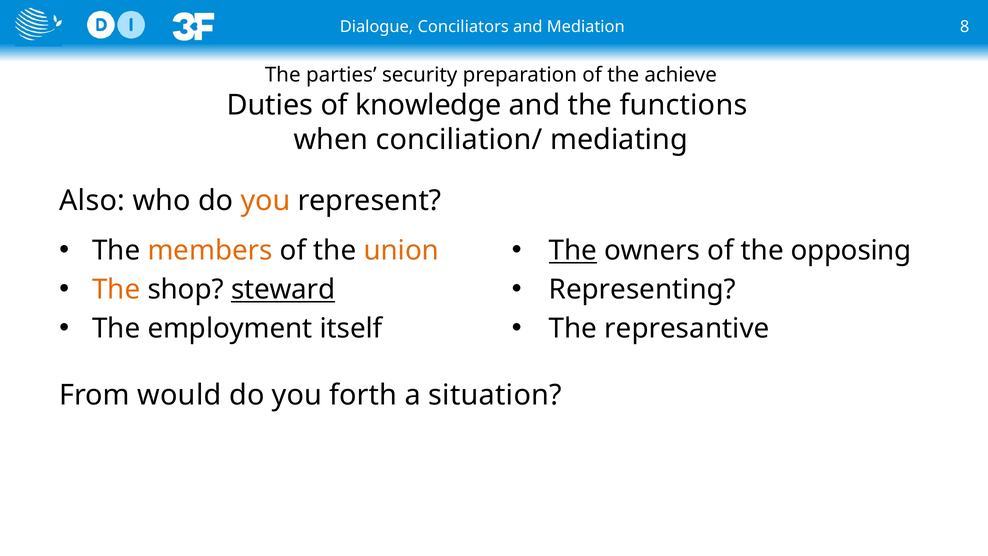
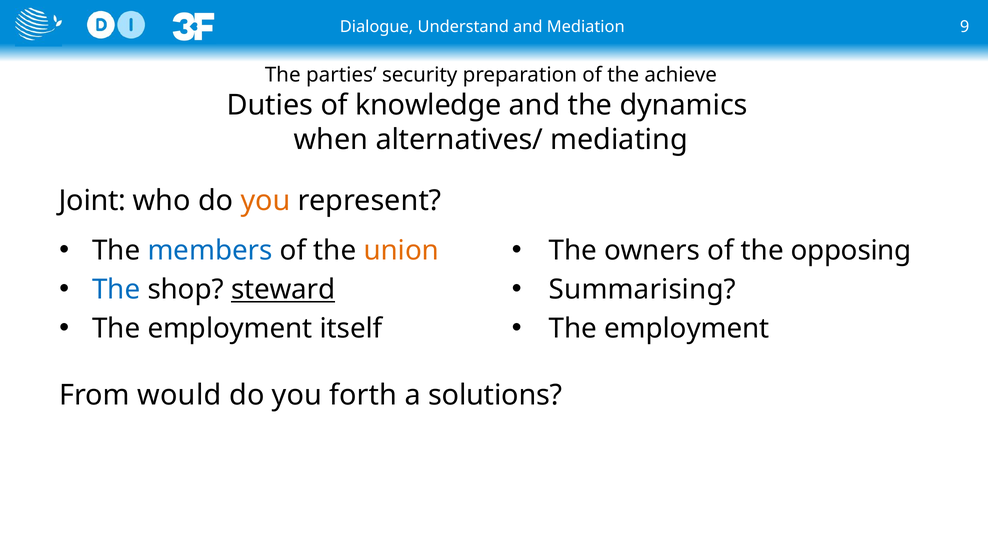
Conciliators: Conciliators -> Understand
8: 8 -> 9
functions: functions -> dynamics
conciliation/: conciliation/ -> alternatives/
Also: Also -> Joint
members colour: orange -> blue
The at (573, 251) underline: present -> none
The at (116, 289) colour: orange -> blue
Representing: Representing -> Summarising
represantive at (687, 328): represantive -> employment
situation: situation -> solutions
